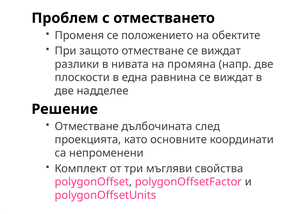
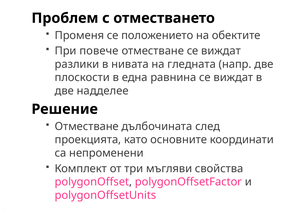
защото: защото -> повече
промяна: промяна -> гледната
